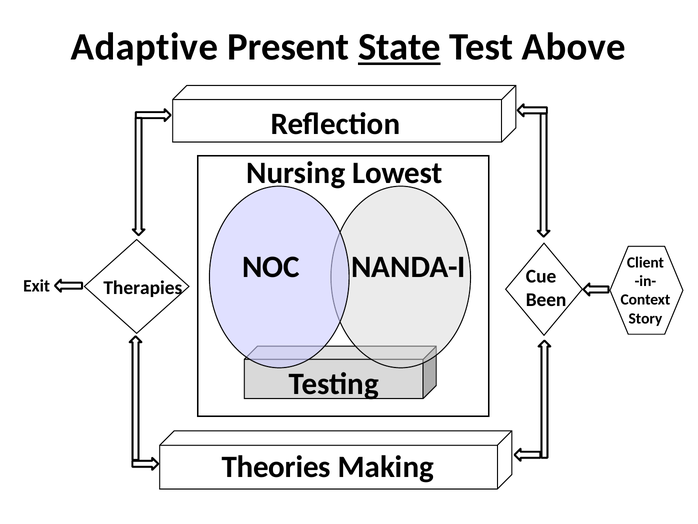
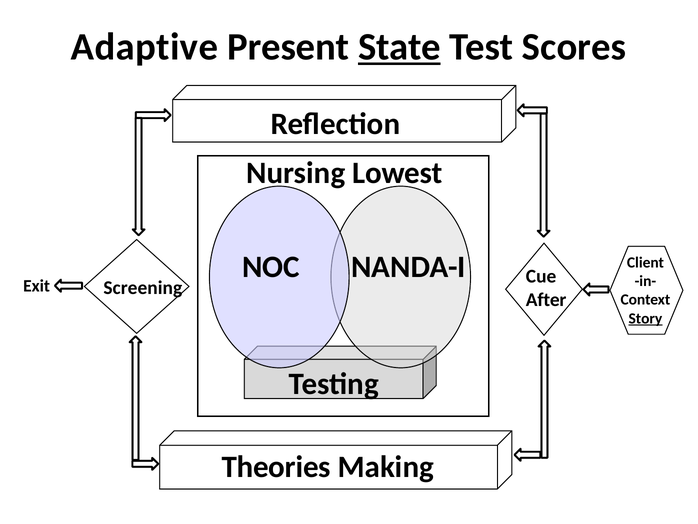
Above: Above -> Scores
Therapies: Therapies -> Screening
Been: Been -> After
Story underline: none -> present
